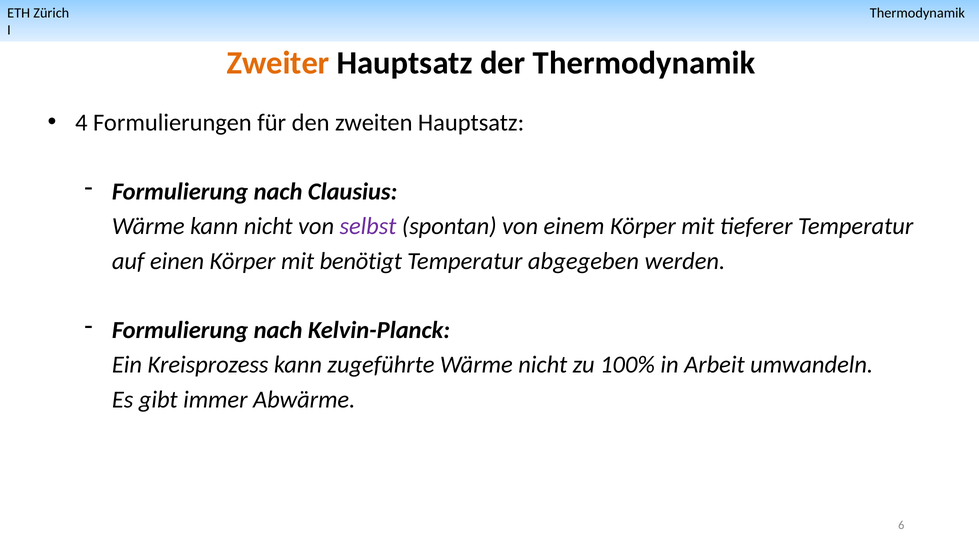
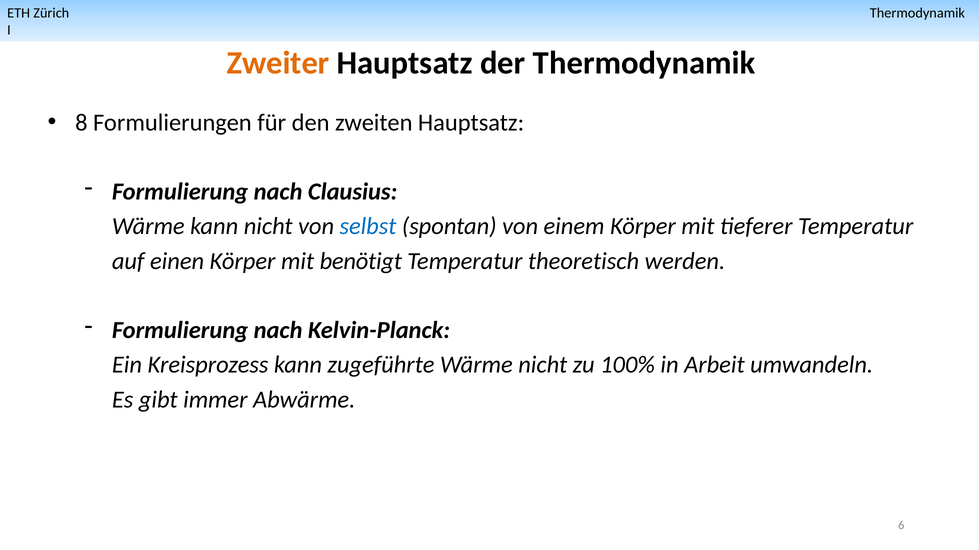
4: 4 -> 8
selbst colour: purple -> blue
abgegeben: abgegeben -> theoretisch
